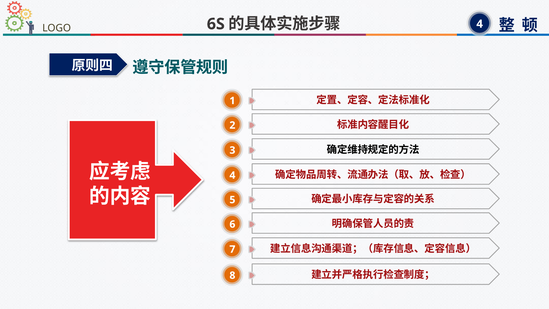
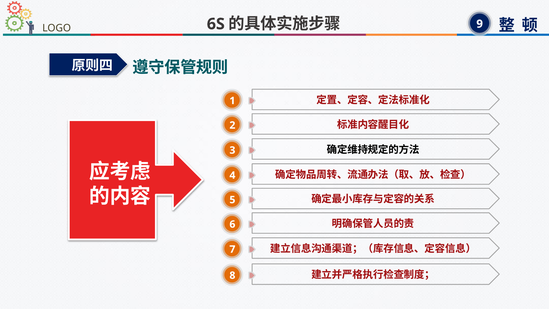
4 at (480, 24): 4 -> 9
